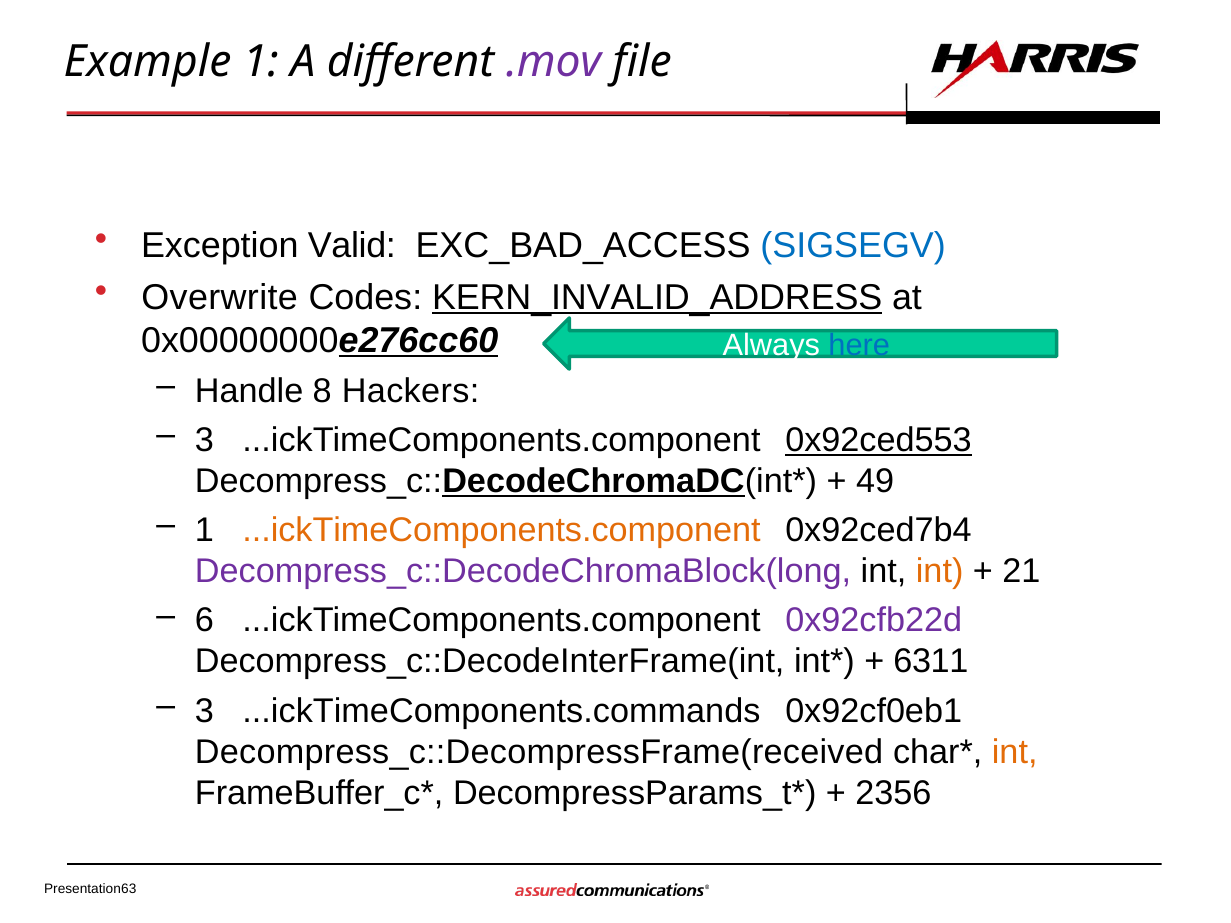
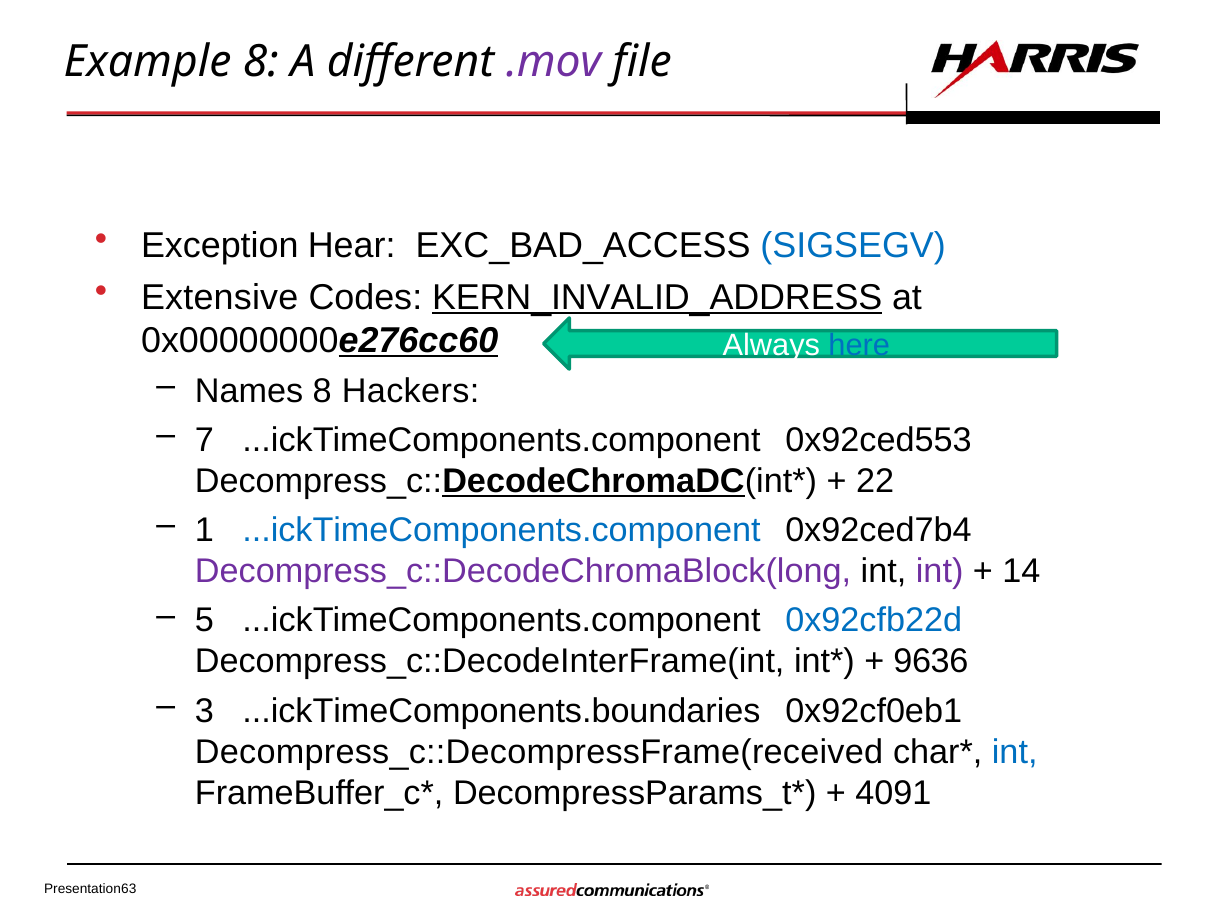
Example 1: 1 -> 8
Valid: Valid -> Hear
Overwrite: Overwrite -> Extensive
Handle: Handle -> Names
3 at (204, 440): 3 -> 7
0x92ced553 underline: present -> none
49: 49 -> 22
...ickTimeComponents.component at (501, 530) colour: orange -> blue
int at (940, 571) colour: orange -> purple
21: 21 -> 14
6: 6 -> 5
0x92cfb22d colour: purple -> blue
6311: 6311 -> 9636
...ickTimeComponents.commands: ...ickTimeComponents.commands -> ...ickTimeComponents.boundaries
int at (1015, 752) colour: orange -> blue
2356: 2356 -> 4091
